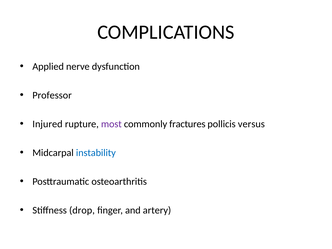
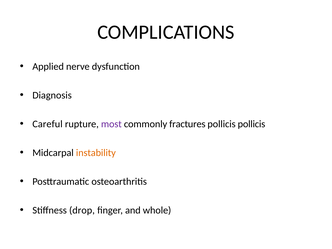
Professor: Professor -> Diagnosis
Injured: Injured -> Careful
pollicis versus: versus -> pollicis
instability colour: blue -> orange
artery: artery -> whole
